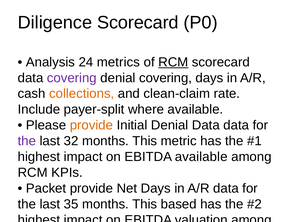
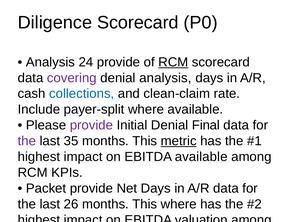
24 metrics: metrics -> provide
denial covering: covering -> analysis
collections colour: orange -> blue
provide at (91, 125) colour: orange -> purple
Denial Data: Data -> Final
32: 32 -> 35
metric at (179, 141) underline: none -> present
35: 35 -> 26
This based: based -> where
